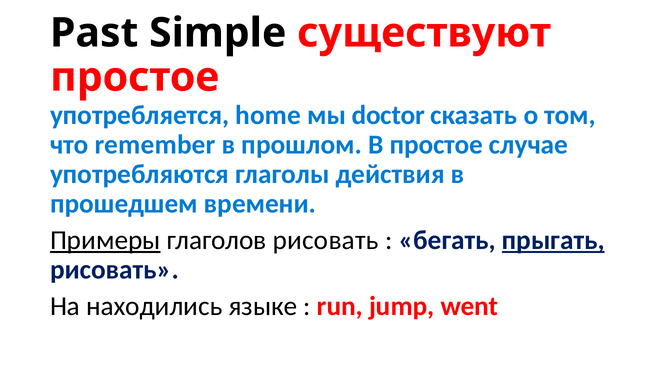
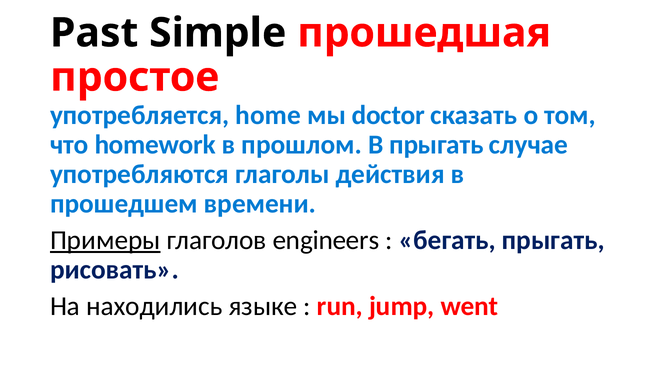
существуют: существуют -> прошедшая
remember: remember -> homework
В простое: простое -> прыгать
глаголов рисовать: рисовать -> engineers
прыгать at (553, 240) underline: present -> none
